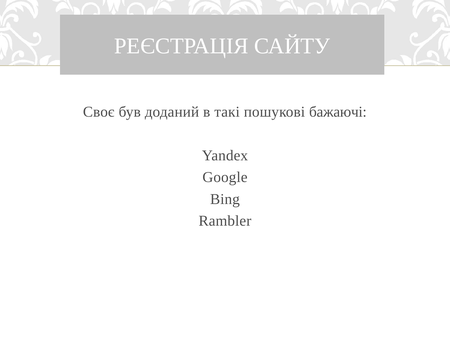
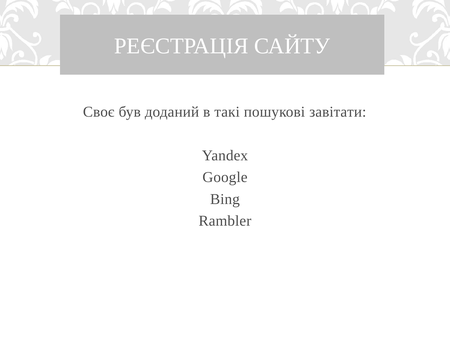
бажаючі: бажаючі -> завітати
